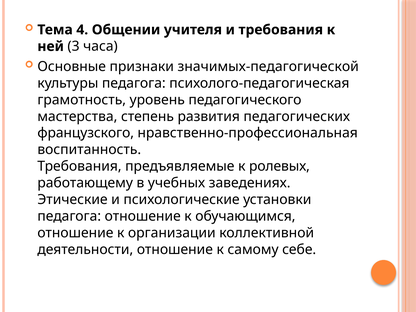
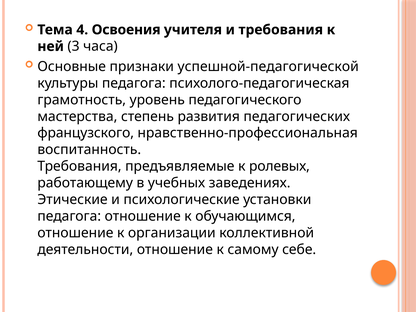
Общении: Общении -> Освоения
значимых-педагогической: значимых-педагогической -> успешной-педагогической
